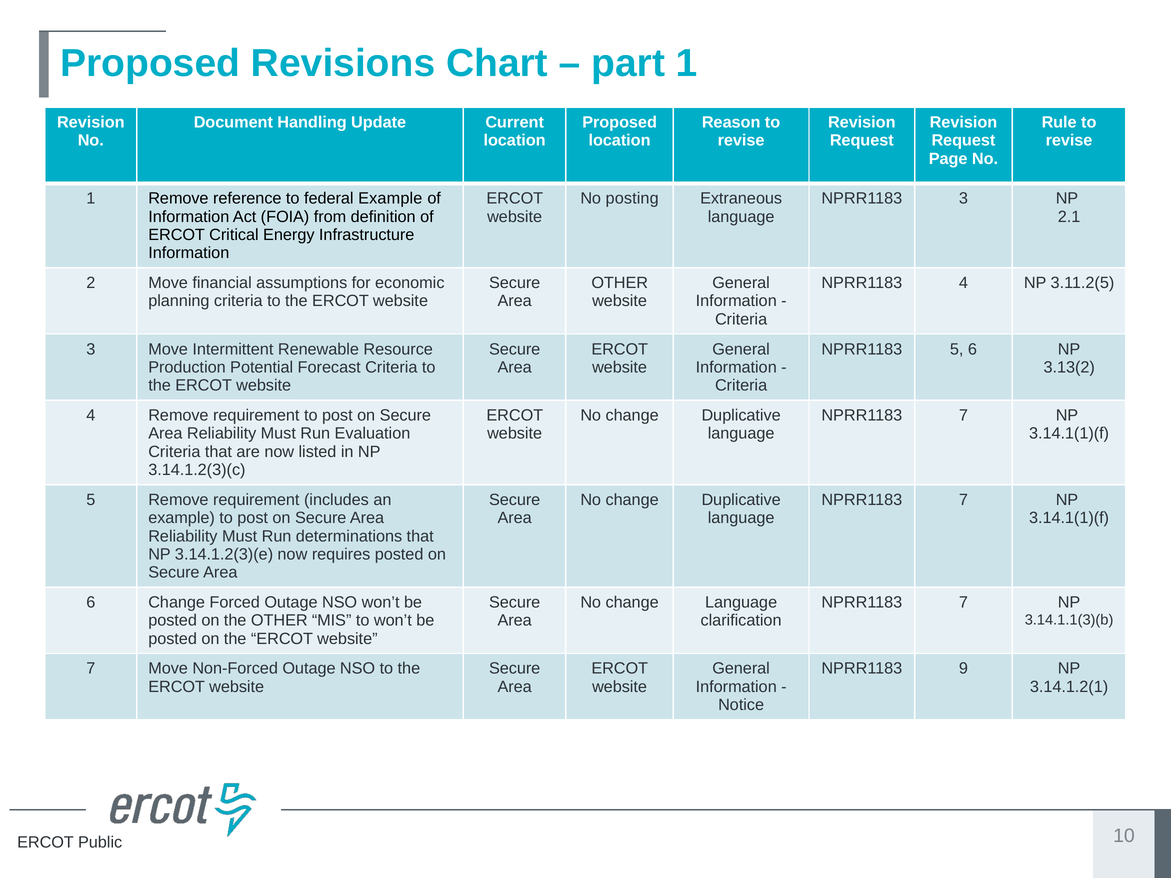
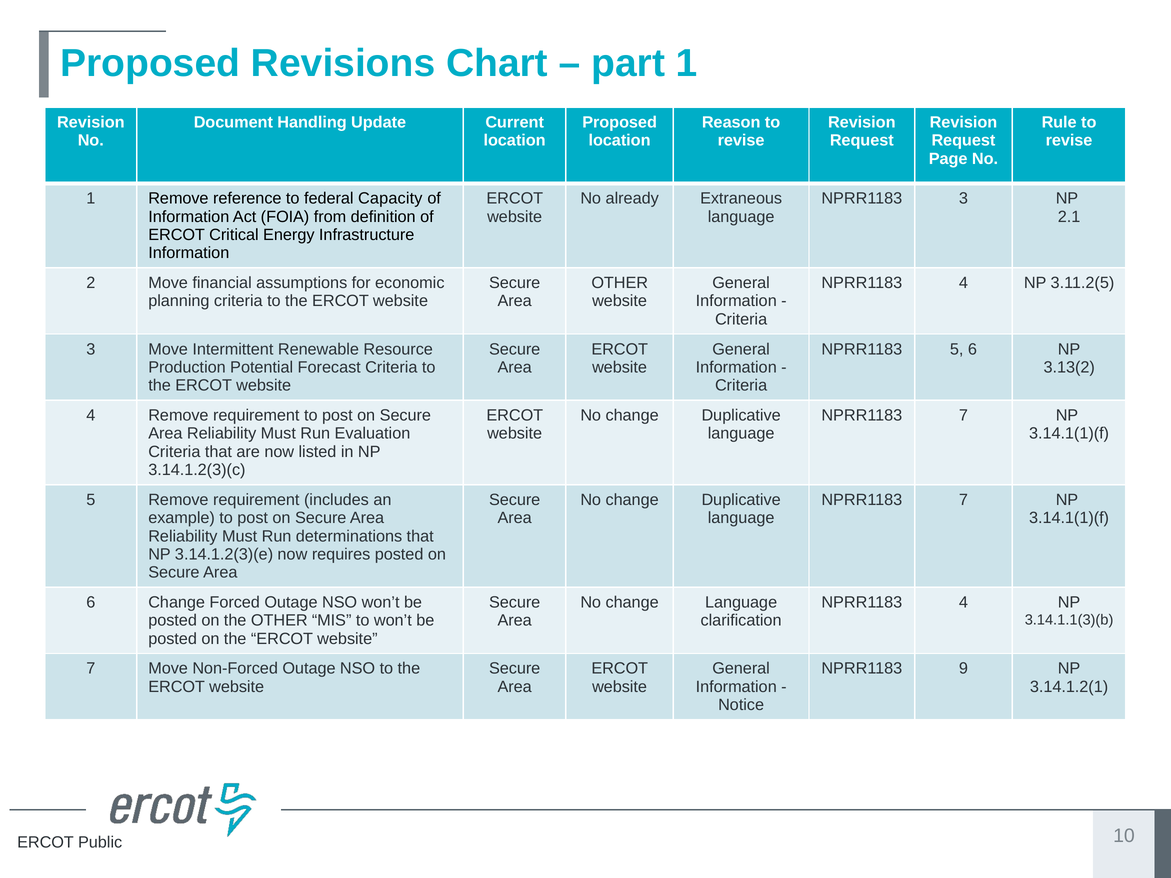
federal Example: Example -> Capacity
posting: posting -> already
7 at (963, 603): 7 -> 4
